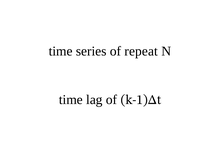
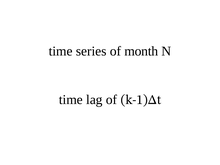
repeat: repeat -> month
